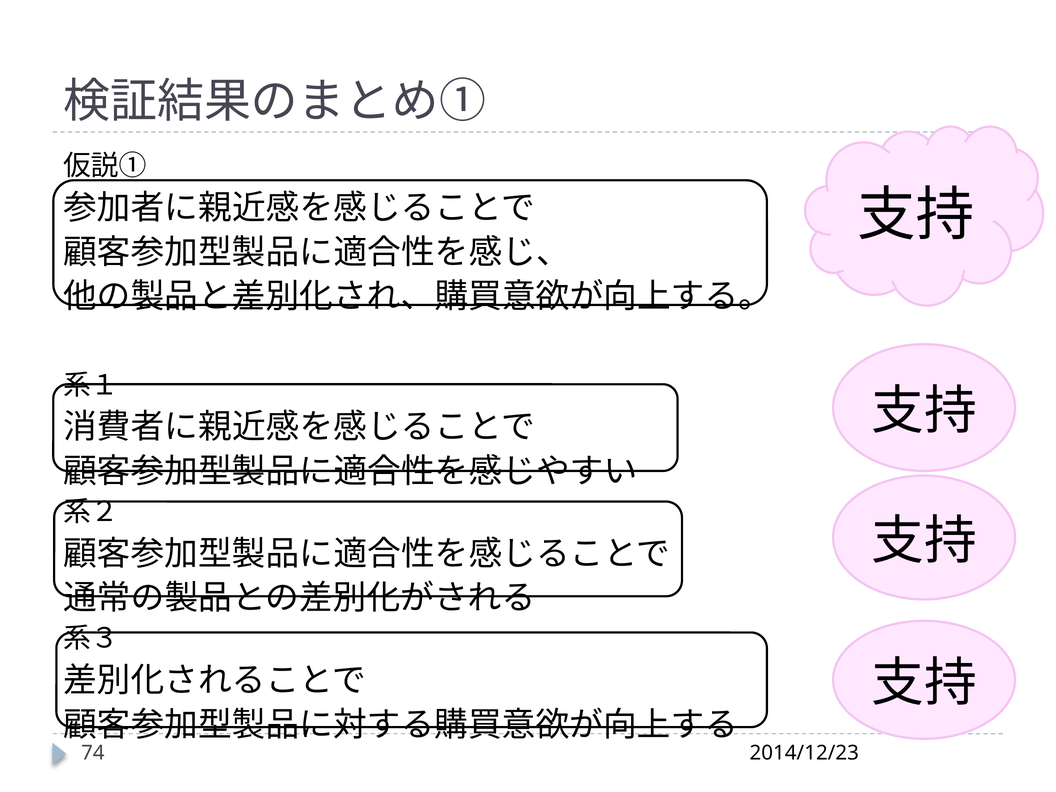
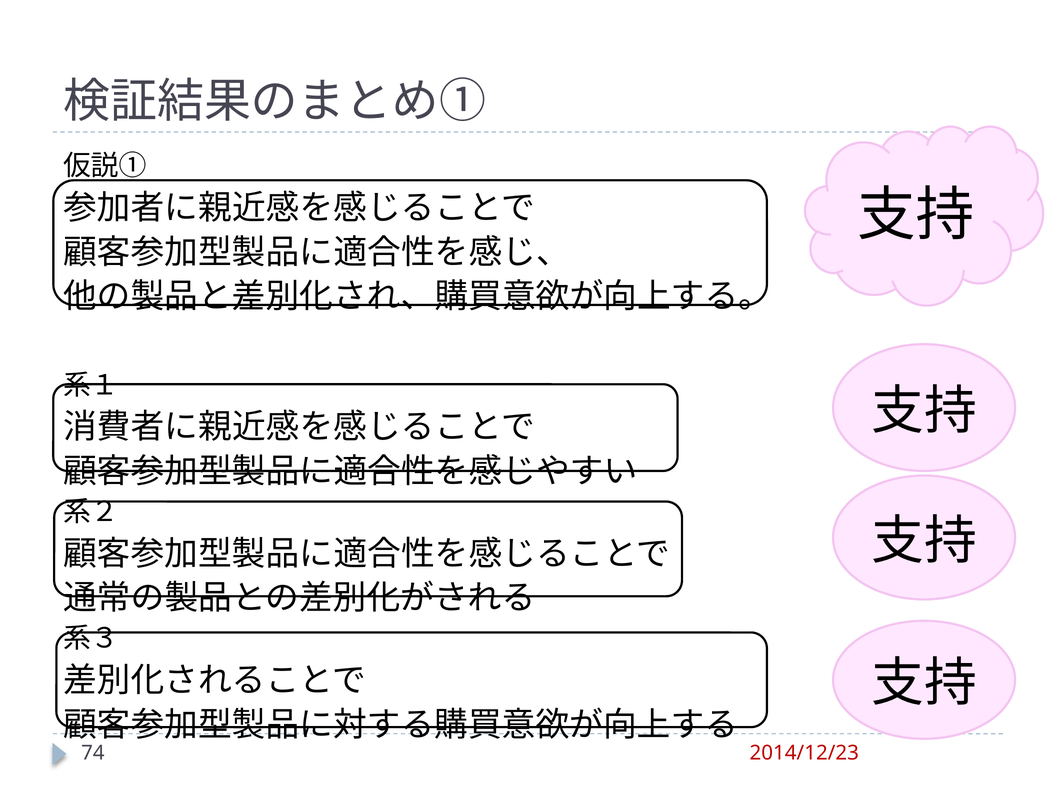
2014/12/23 colour: black -> red
